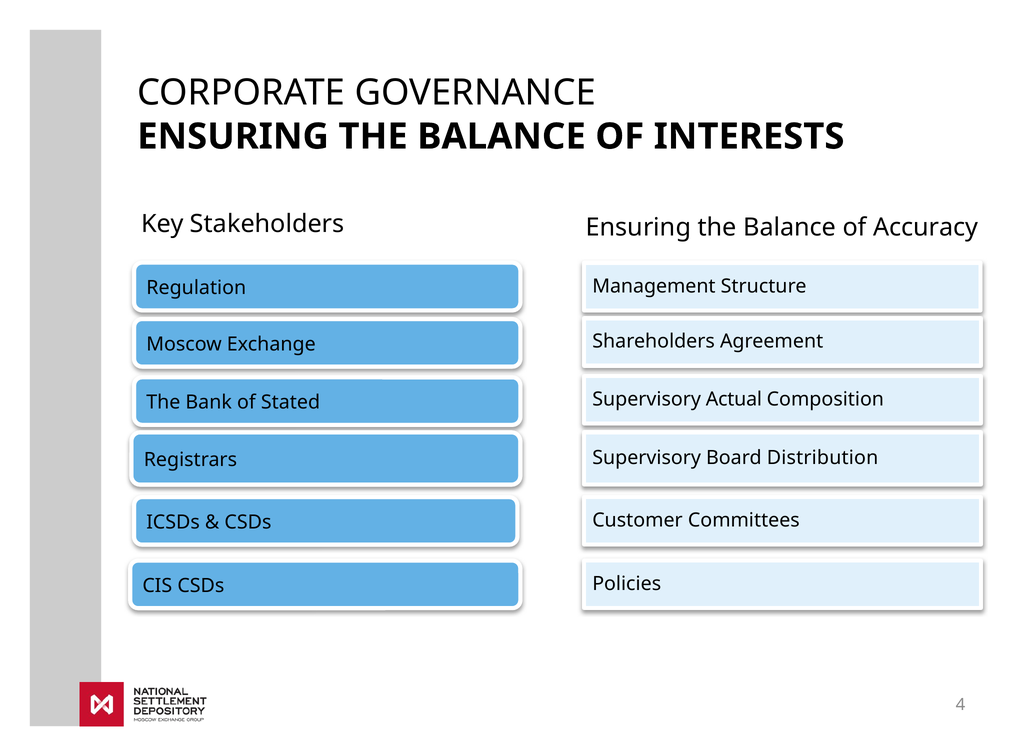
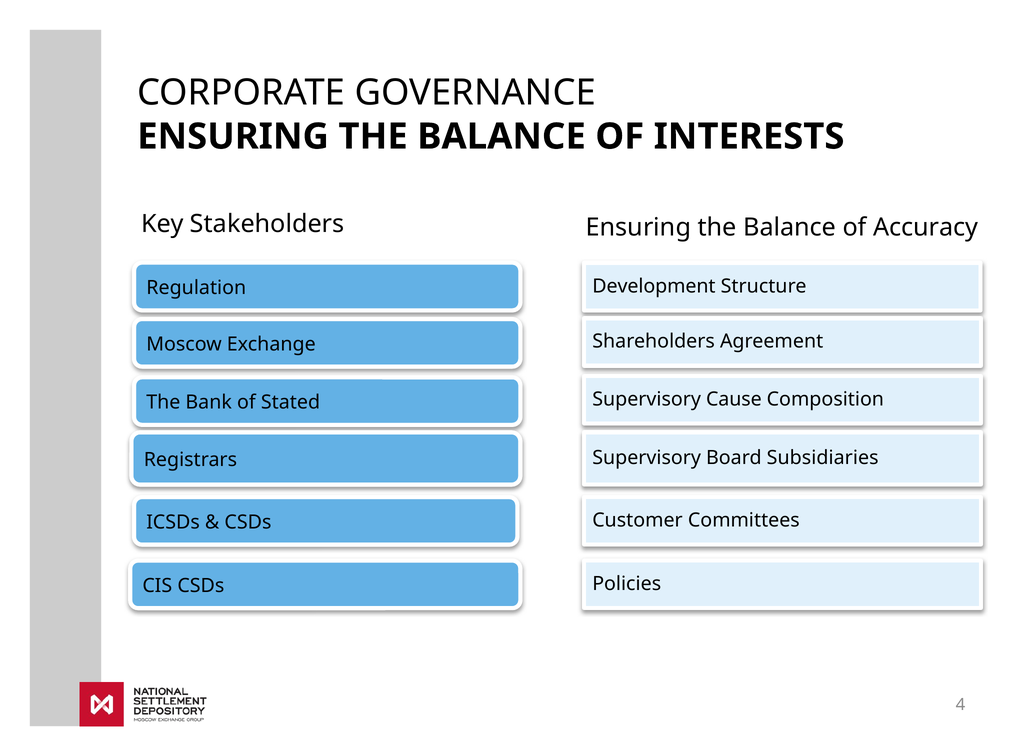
Management: Management -> Development
Actual: Actual -> Cause
Distribution: Distribution -> Subsidiaries
